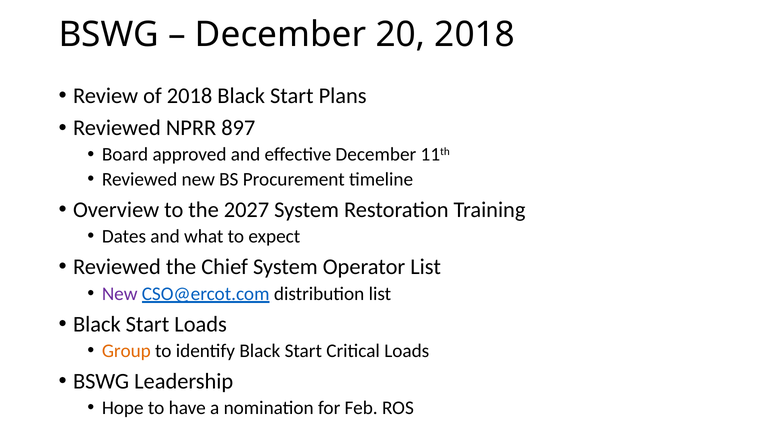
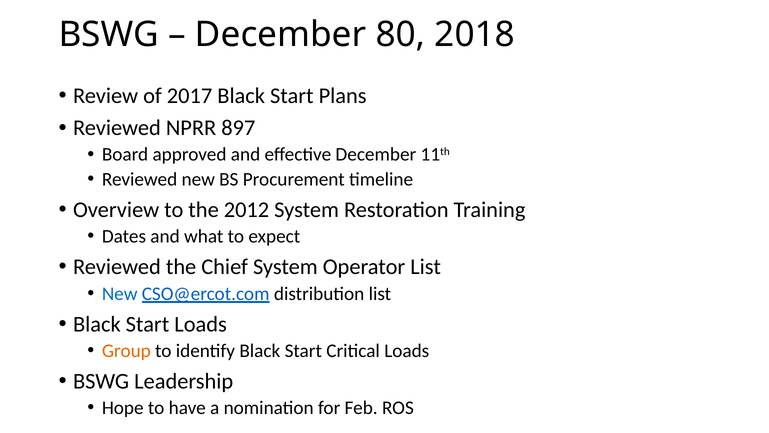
20: 20 -> 80
of 2018: 2018 -> 2017
2027: 2027 -> 2012
New at (120, 293) colour: purple -> blue
